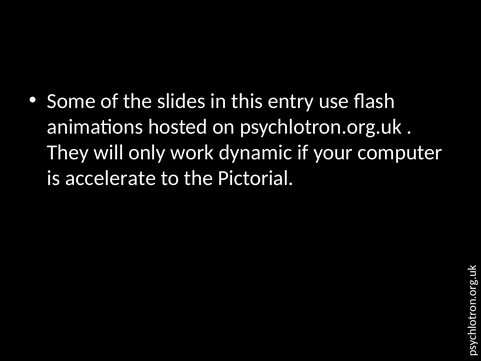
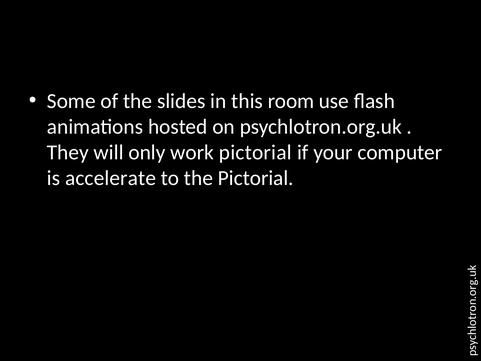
entry: entry -> room
work dynamic: dynamic -> pictorial
